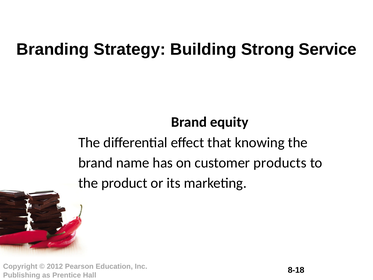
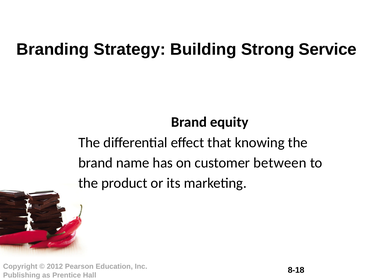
products: products -> between
